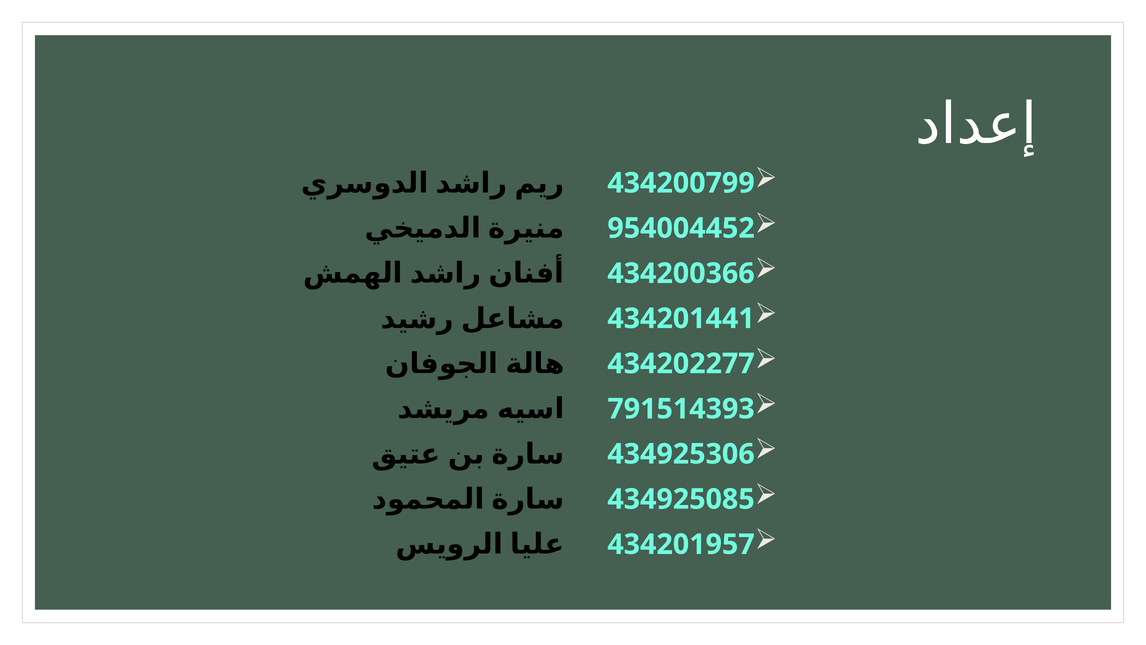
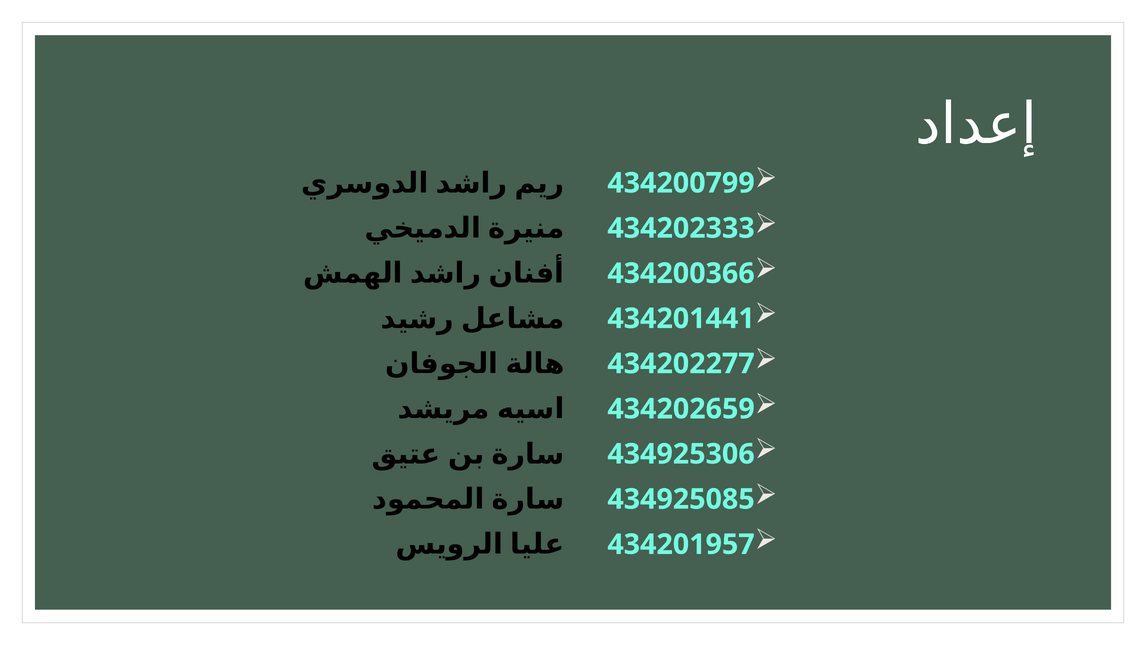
954004452: 954004452 -> 434202333
791514393: 791514393 -> 434202659
